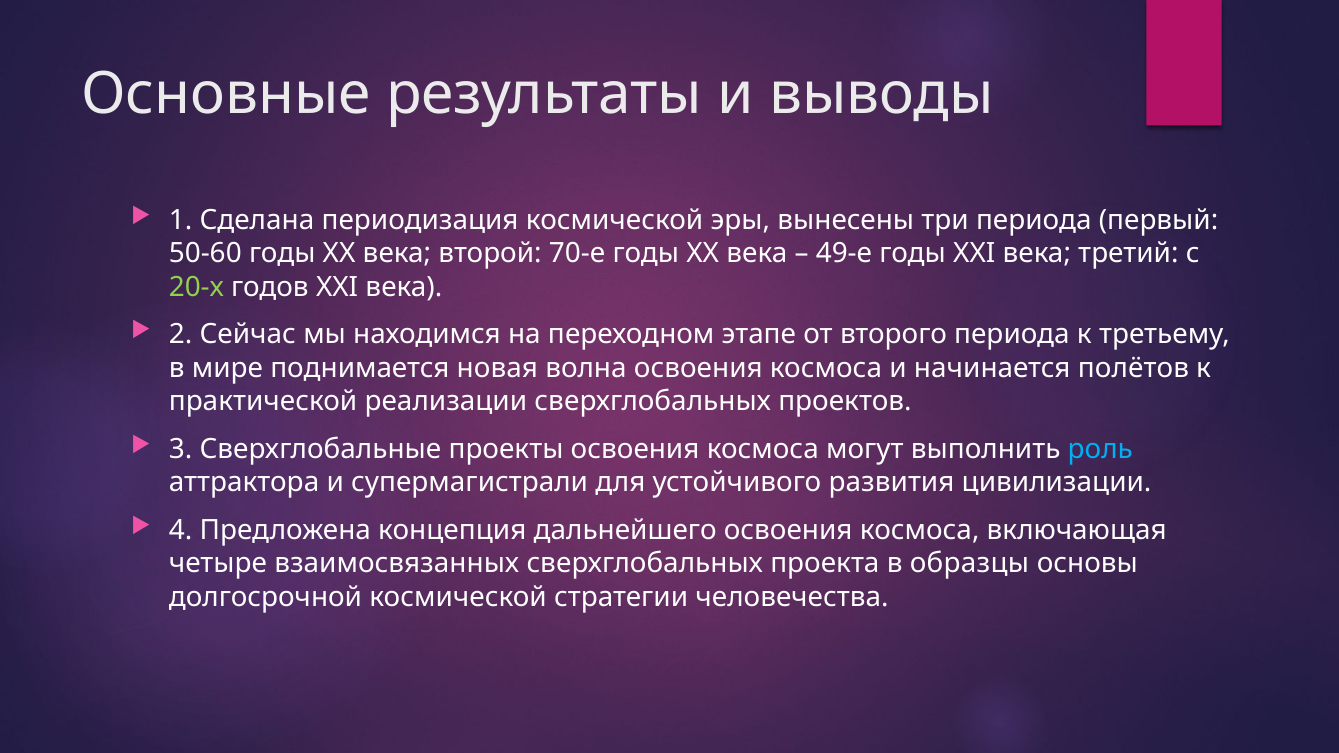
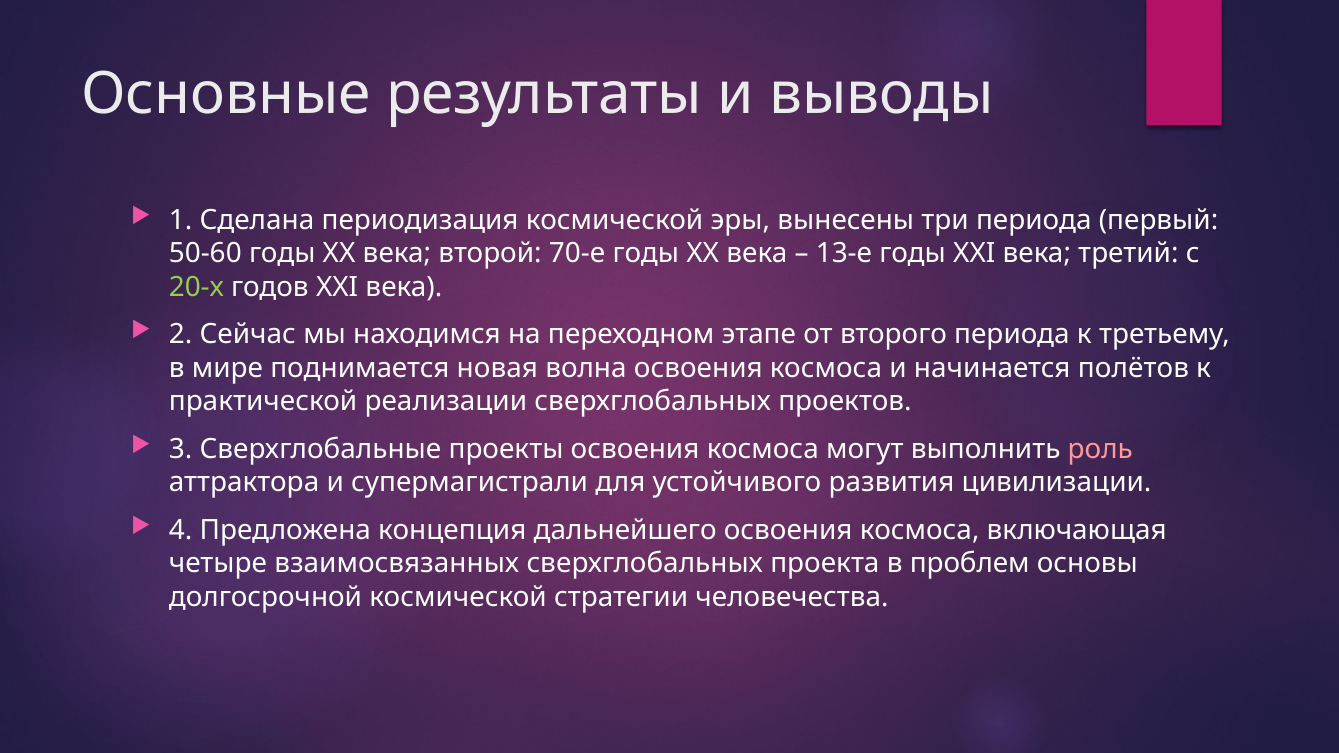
49-е: 49-е -> 13-е
роль colour: light blue -> pink
образцы: образцы -> проблем
